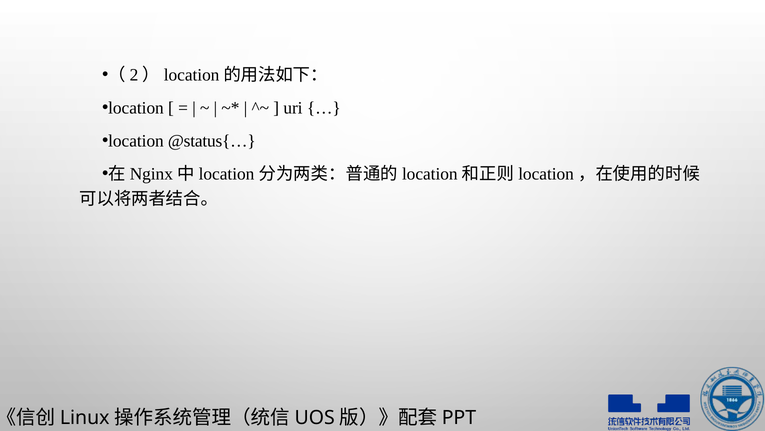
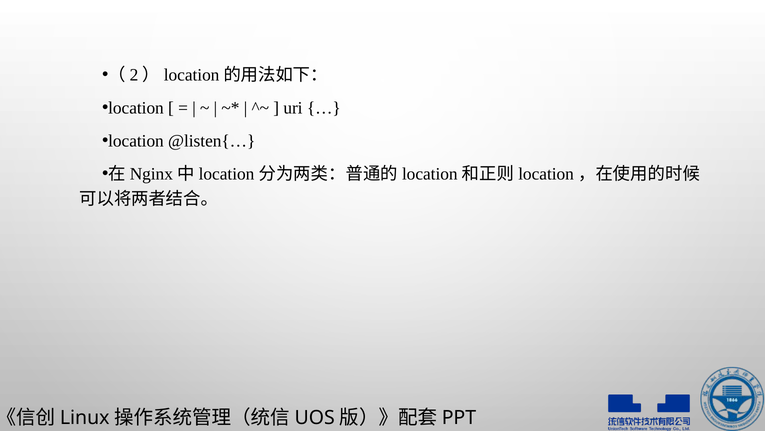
@status{…: @status{… -> @listen{…
